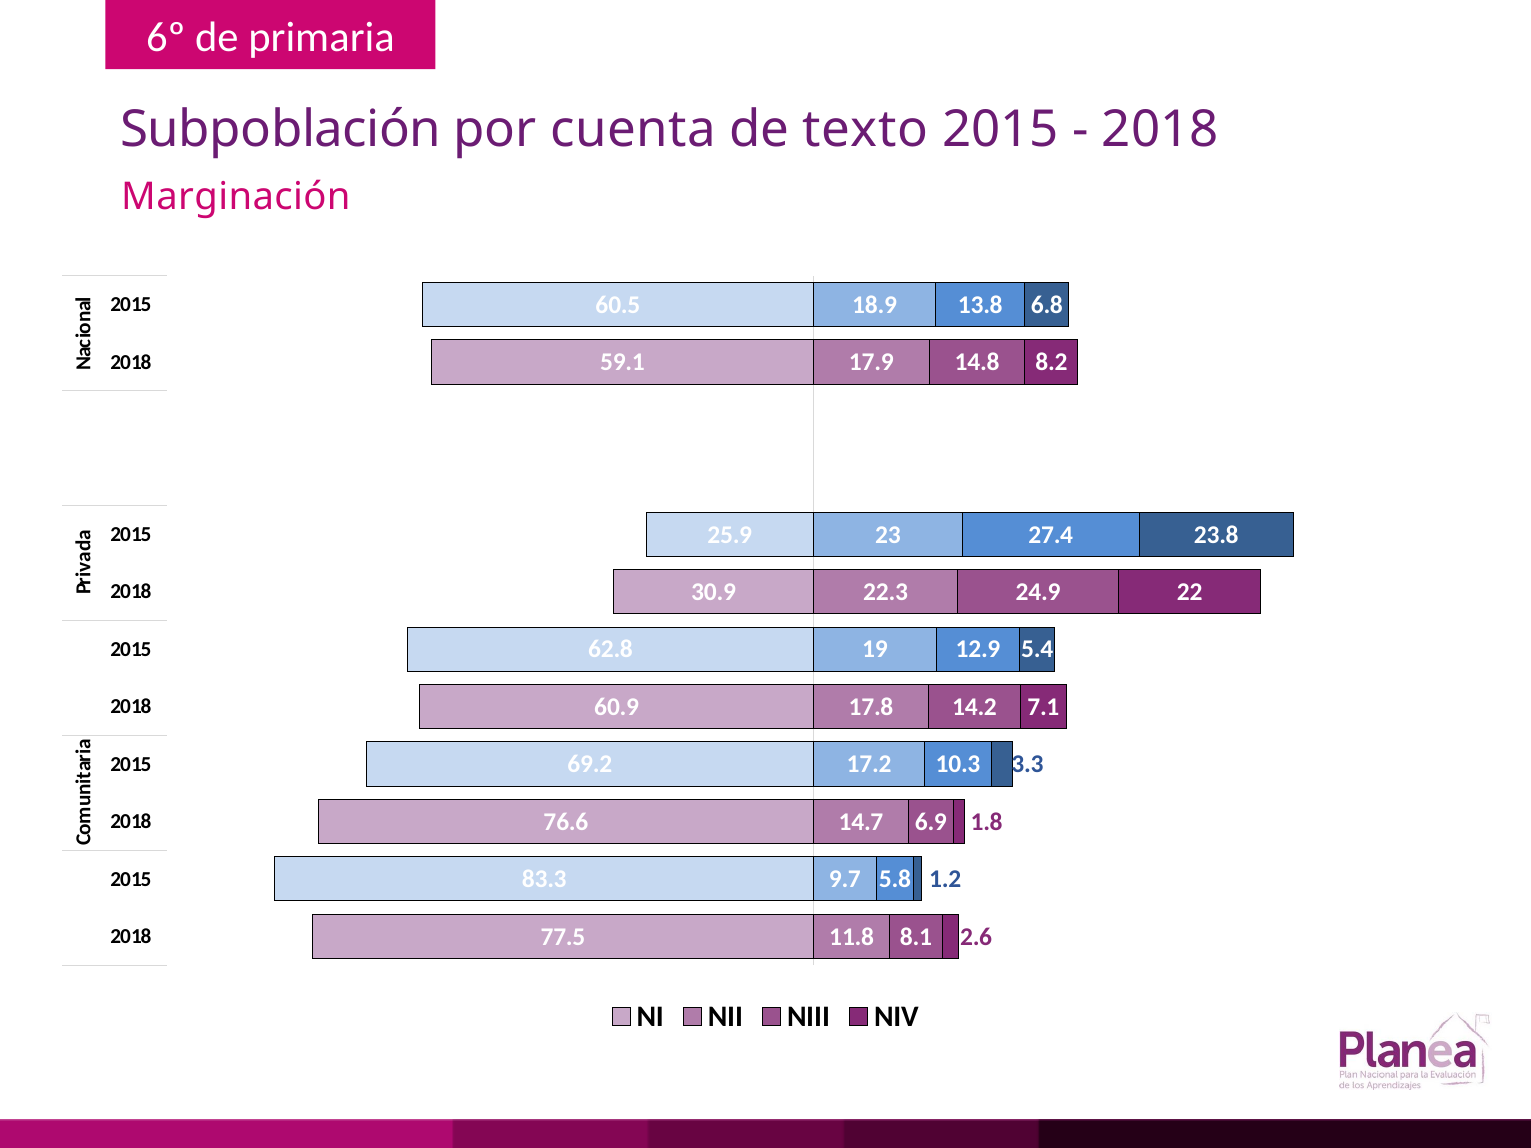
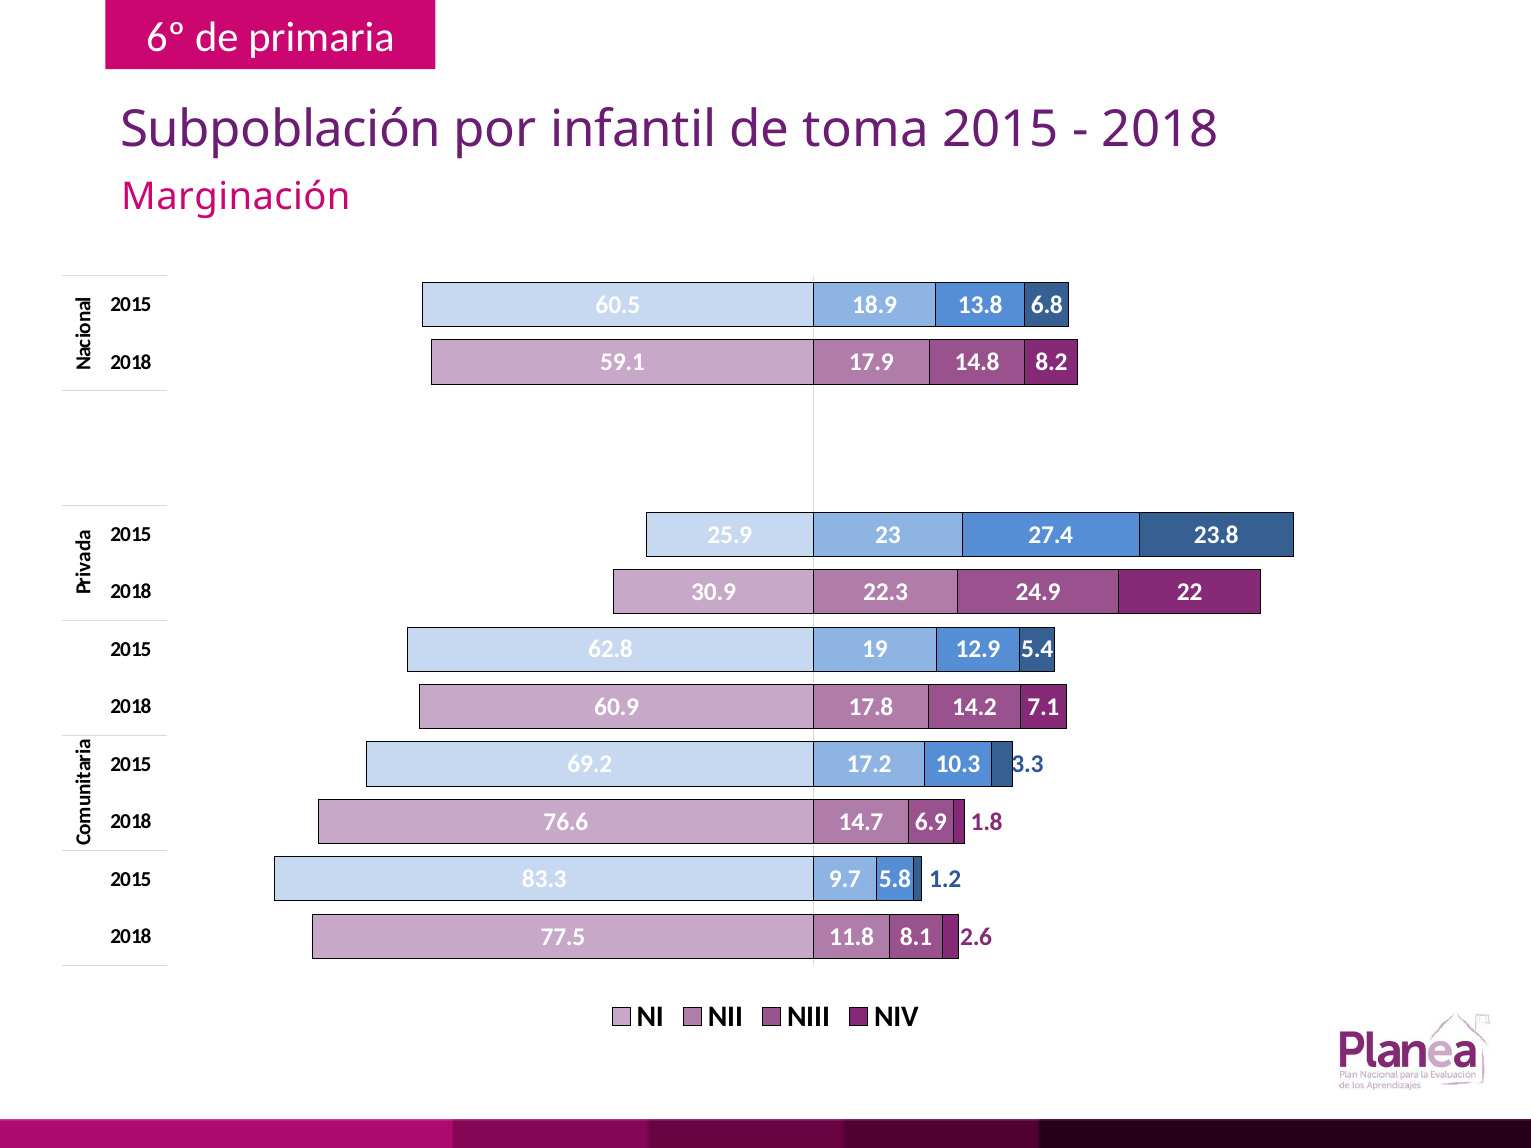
cuenta: cuenta -> infantil
texto: texto -> toma
